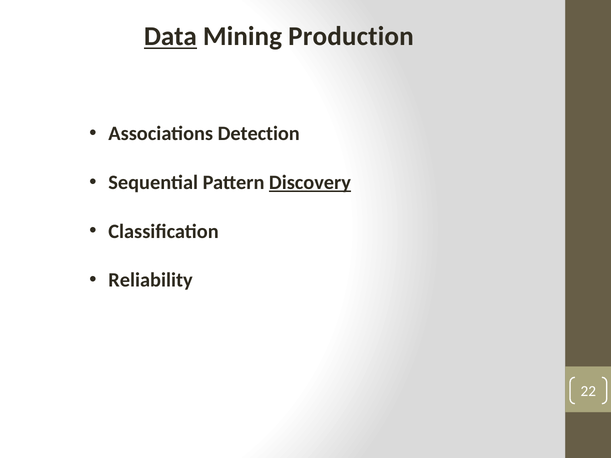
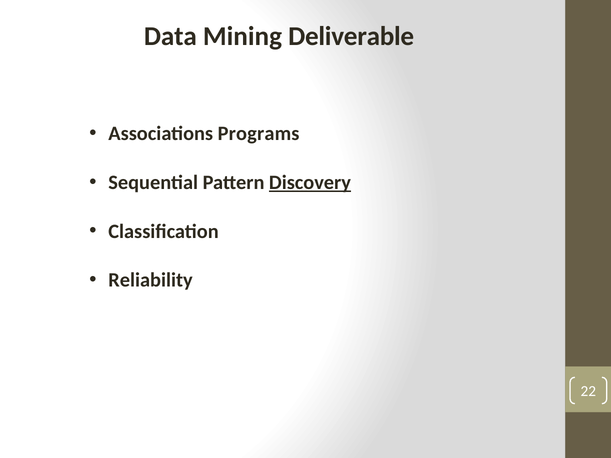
Data underline: present -> none
Production: Production -> Deliverable
Detection: Detection -> Programs
